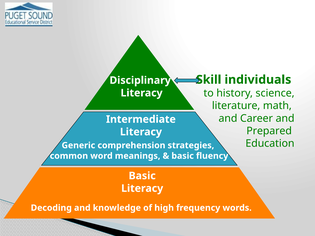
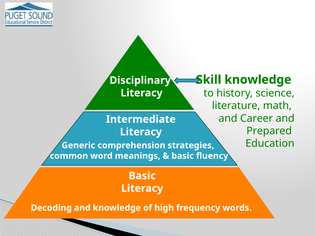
Skill individuals: individuals -> knowledge
